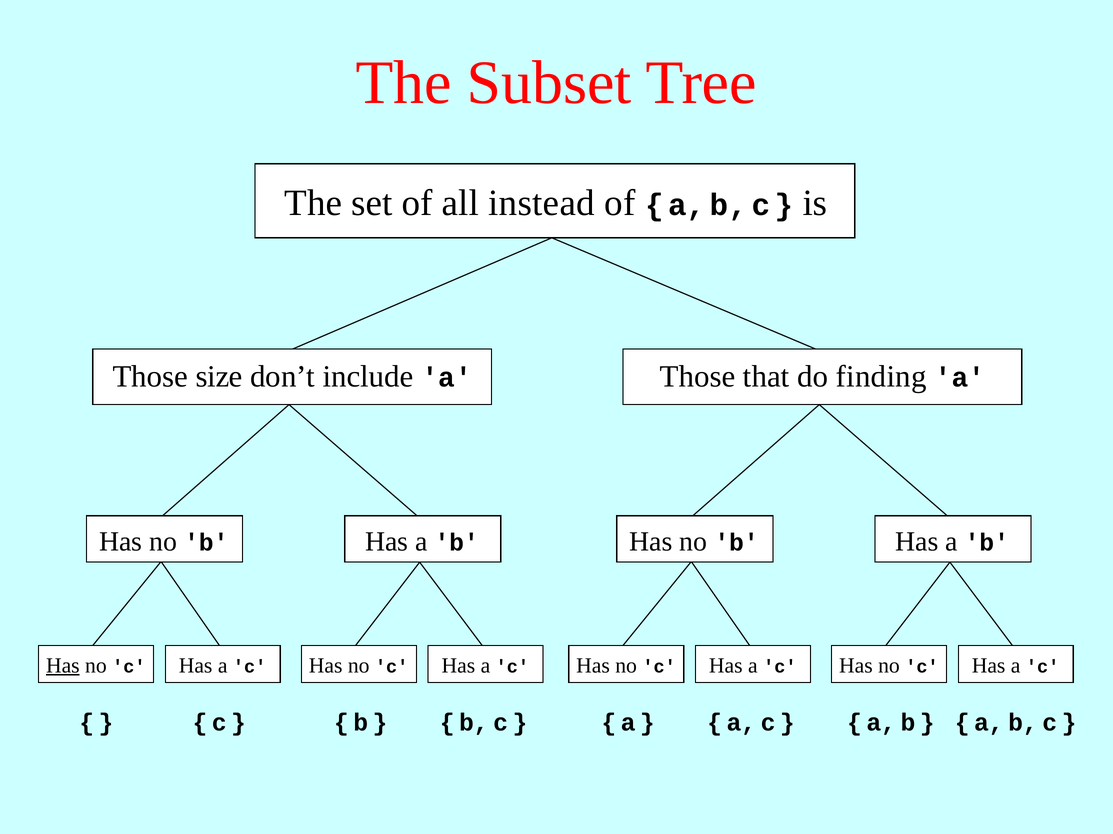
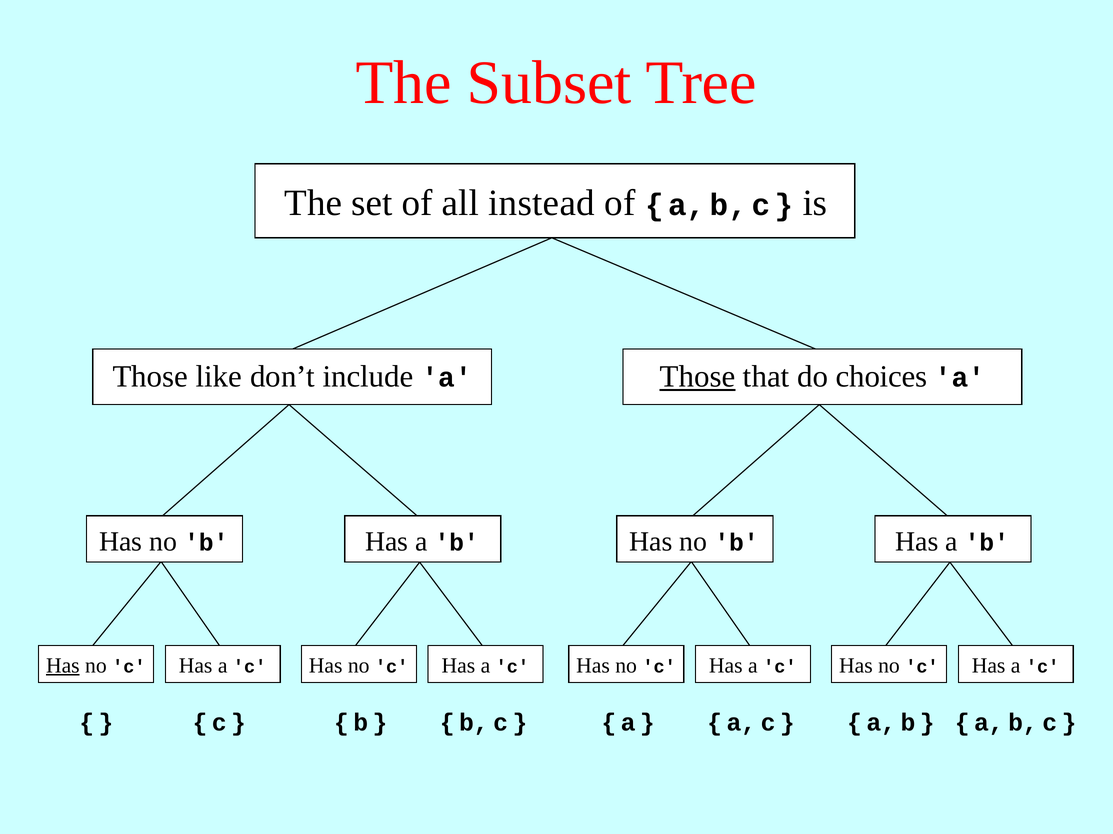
size: size -> like
Those at (697, 377) underline: none -> present
finding: finding -> choices
